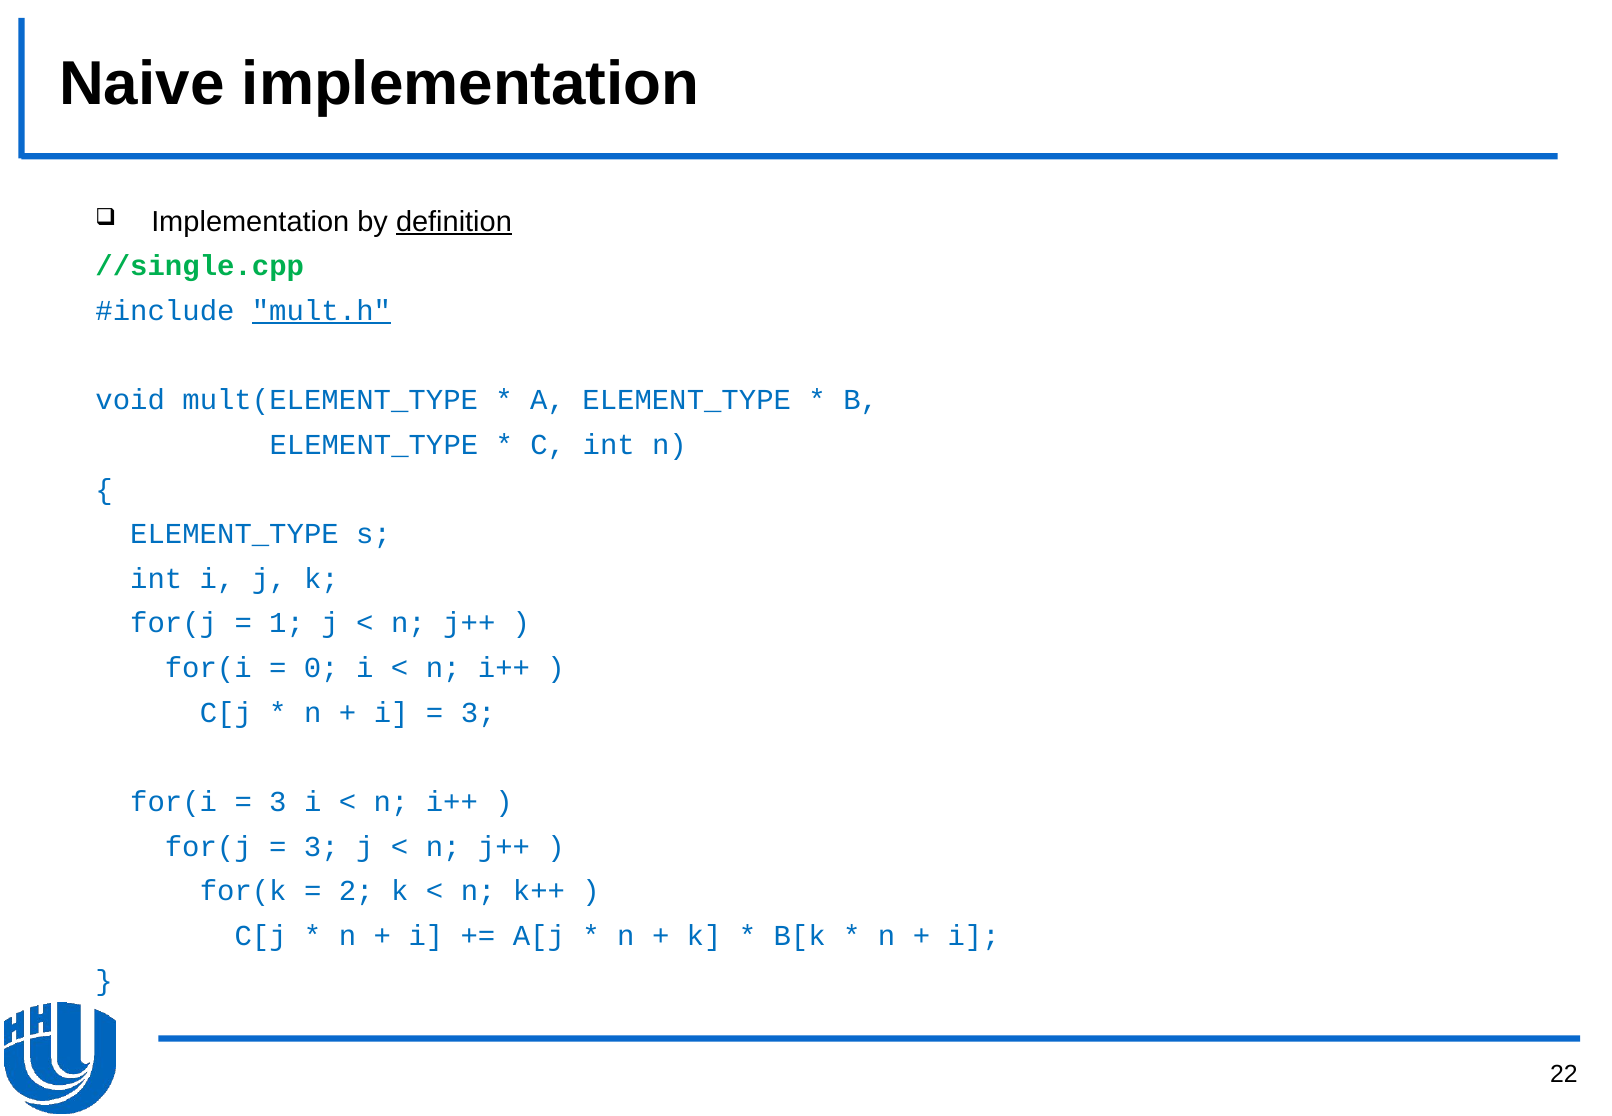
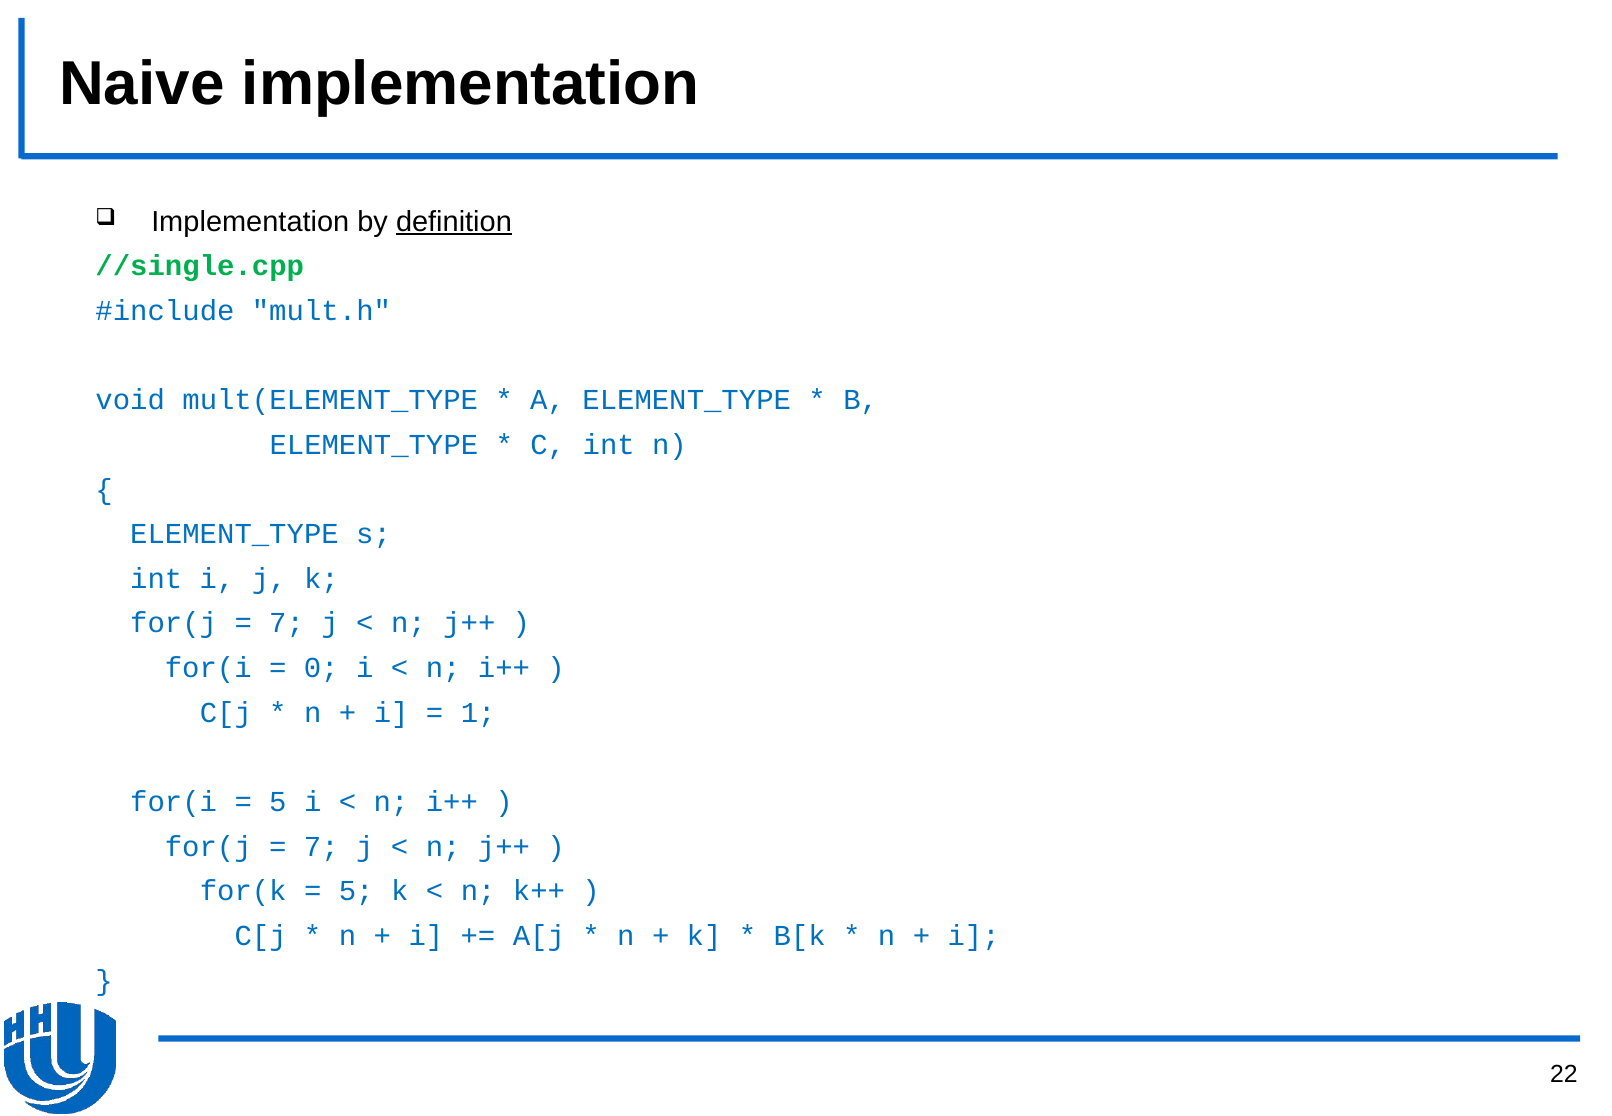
mult.h underline: present -> none
1 at (287, 623): 1 -> 7
3 at (478, 713): 3 -> 1
3 at (278, 802): 3 -> 5
3 at (321, 847): 3 -> 7
2 at (356, 891): 2 -> 5
